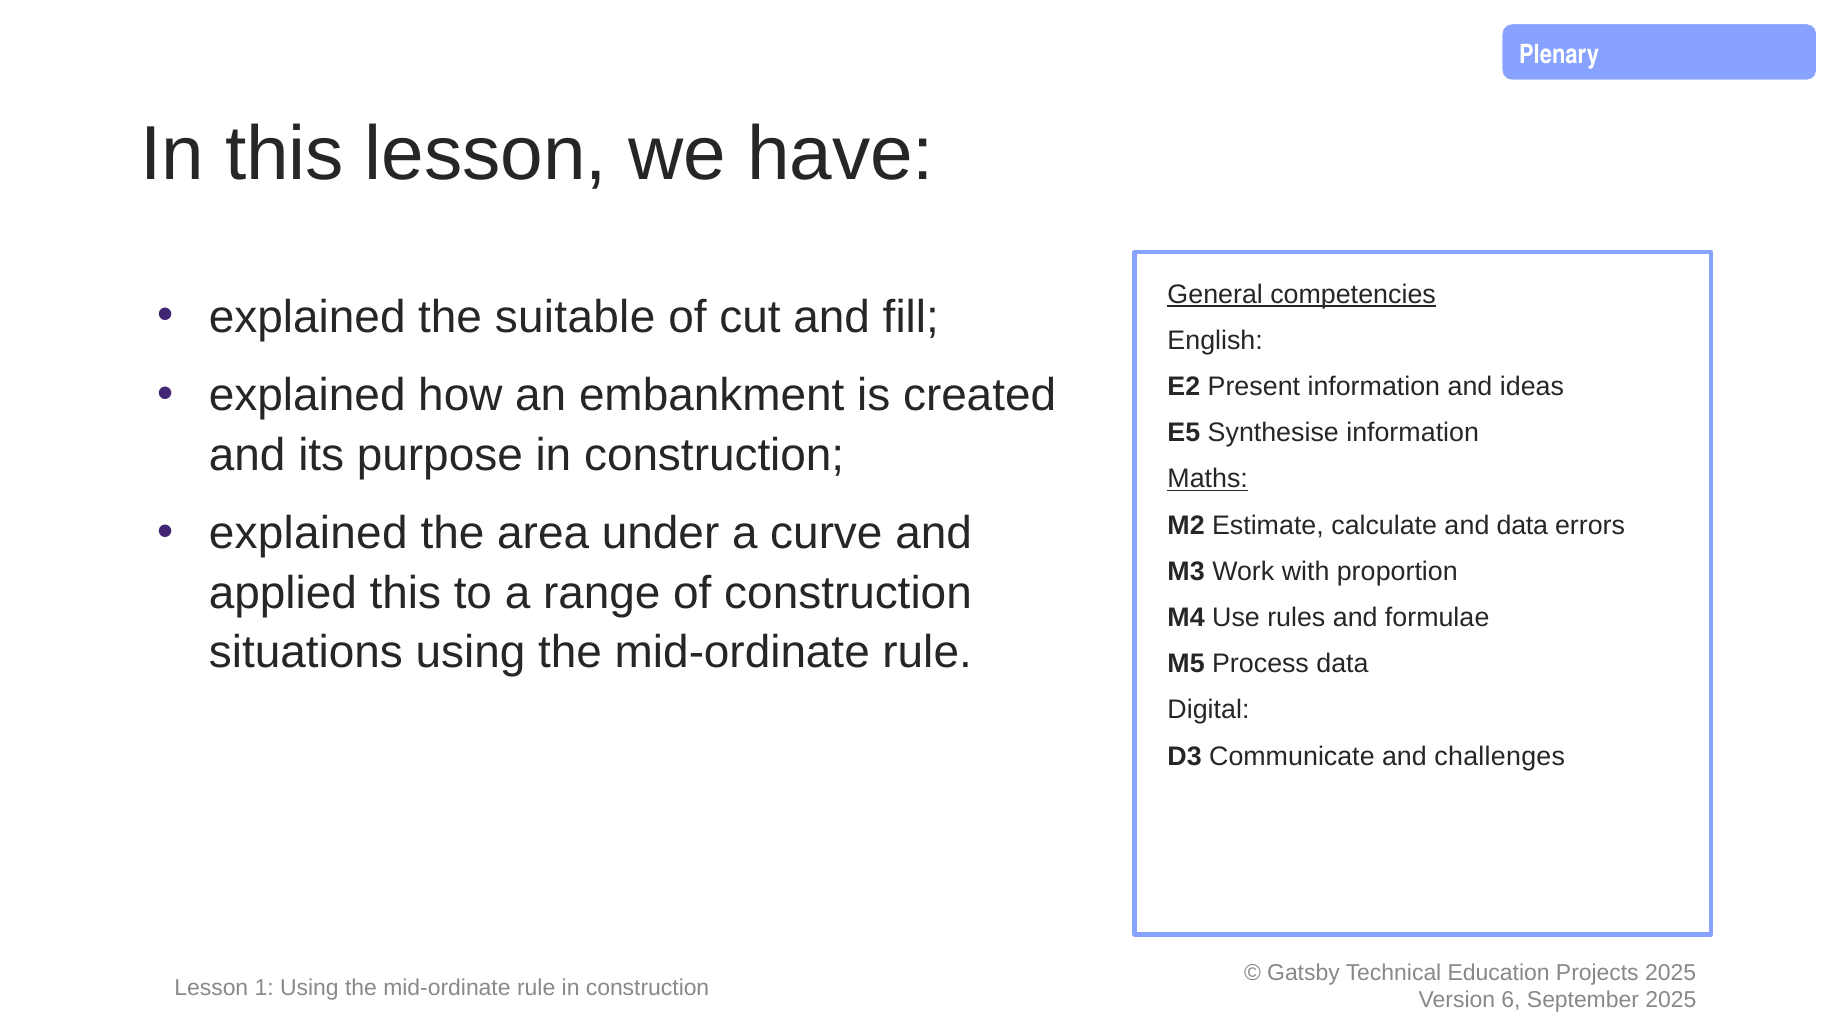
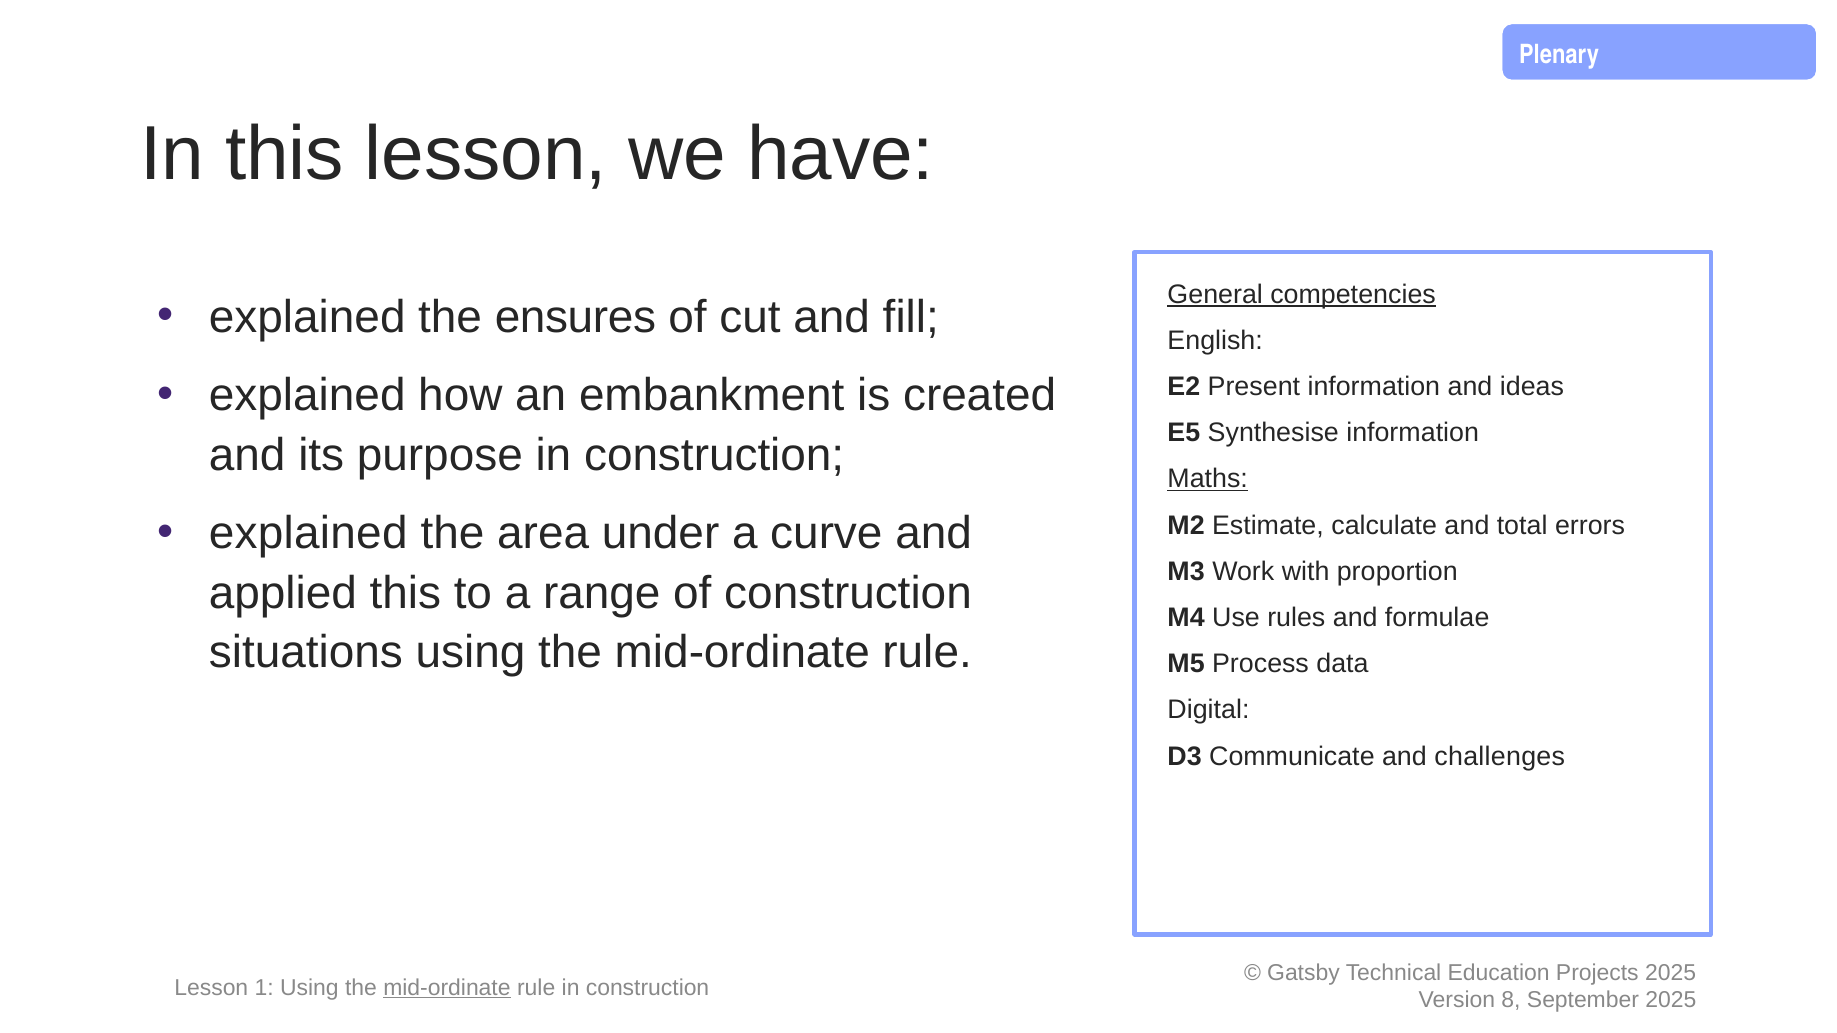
suitable: suitable -> ensures
and data: data -> total
mid-ordinate at (447, 988) underline: none -> present
6: 6 -> 8
